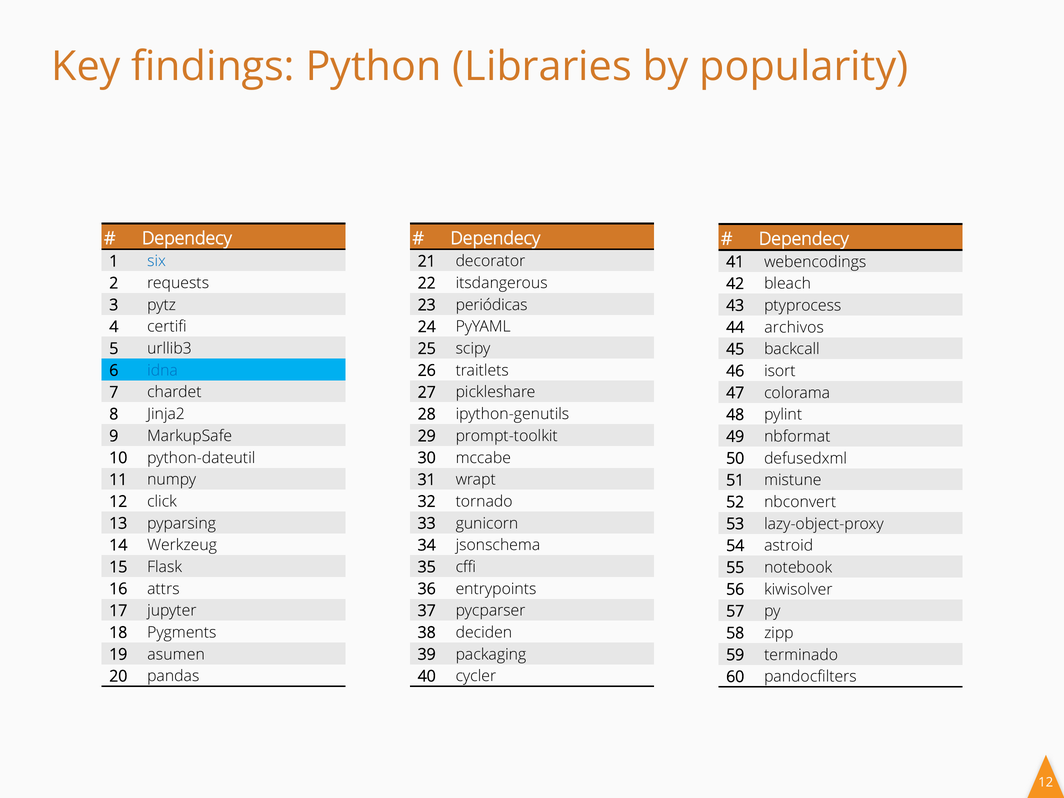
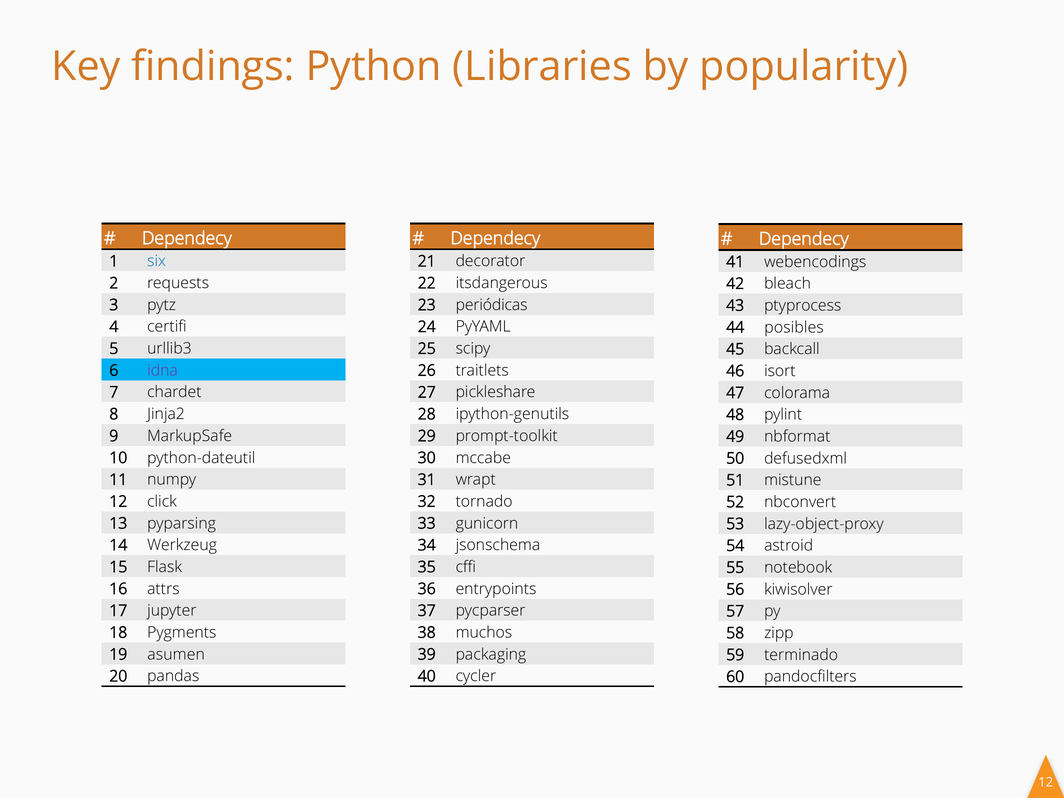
archivos: archivos -> posibles
idna colour: blue -> purple
deciden: deciden -> muchos
